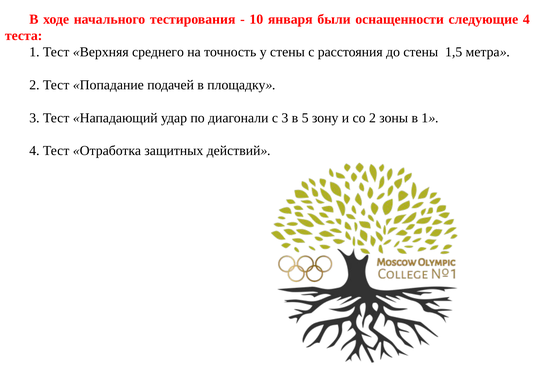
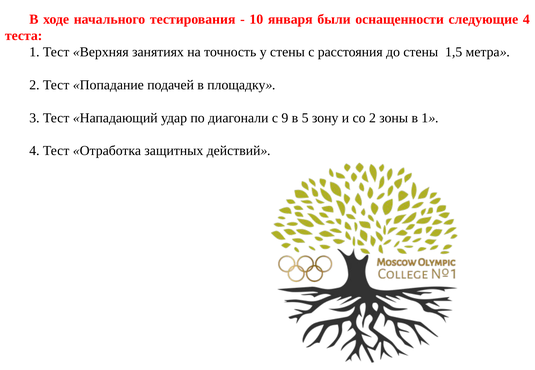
среднего: среднего -> занятиях
с 3: 3 -> 9
